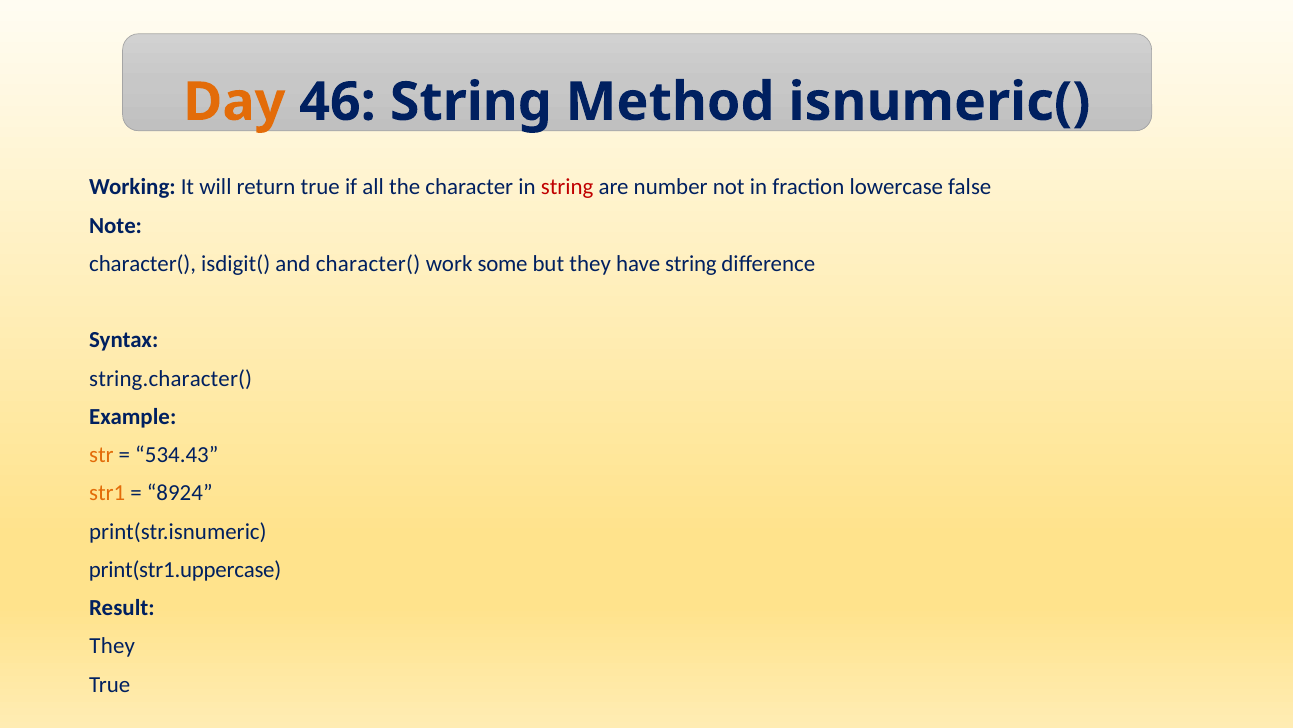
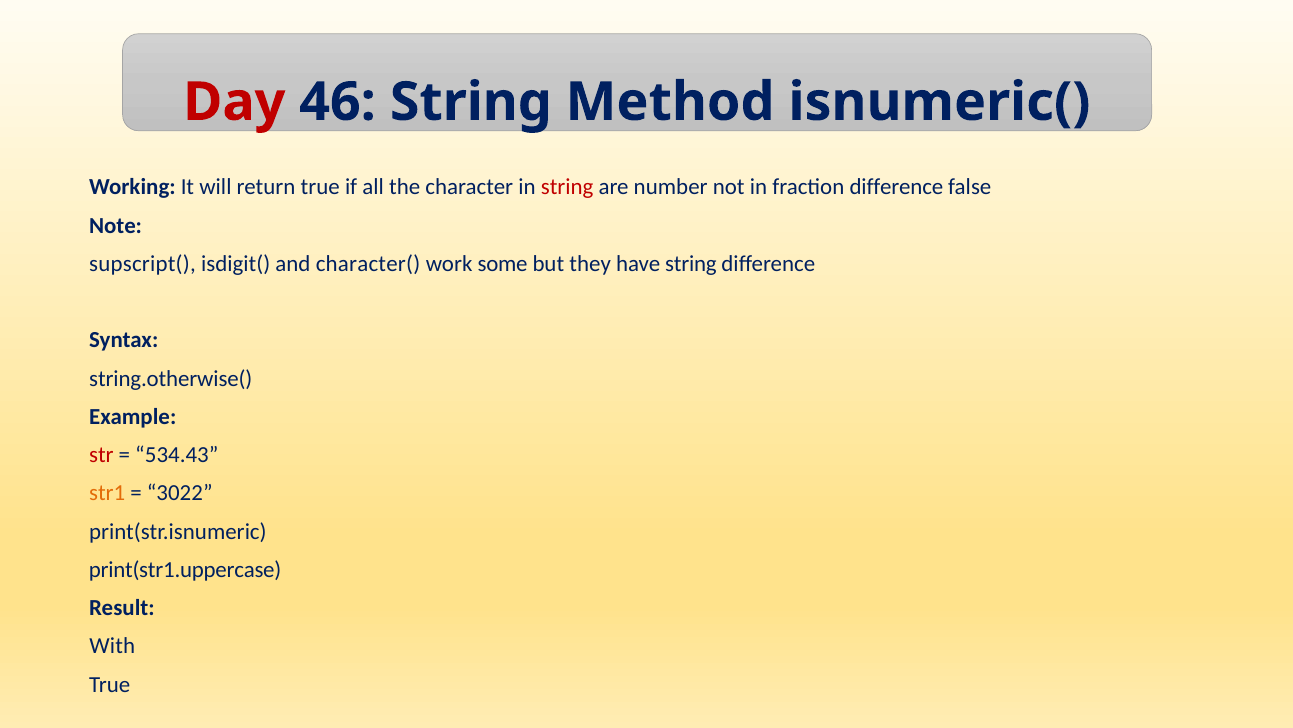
Day colour: orange -> red
fraction lowercase: lowercase -> difference
character( at (143, 264): character( -> supscript(
string.character(: string.character( -> string.otherwise(
str colour: orange -> red
8924: 8924 -> 3022
They at (112, 646): They -> With
